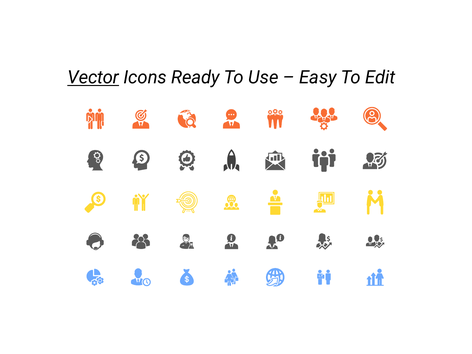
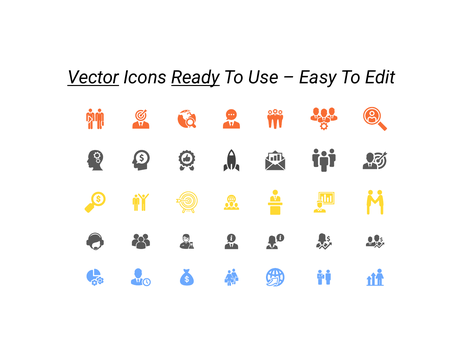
Ready underline: none -> present
